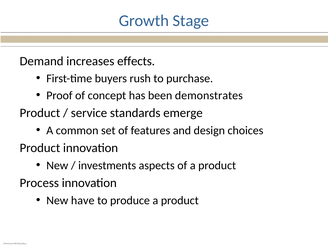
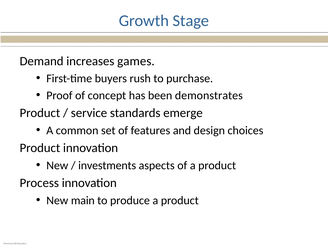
effects: effects -> games
have: have -> main
